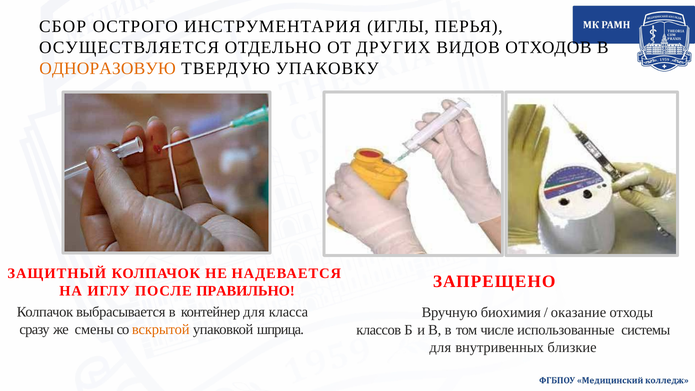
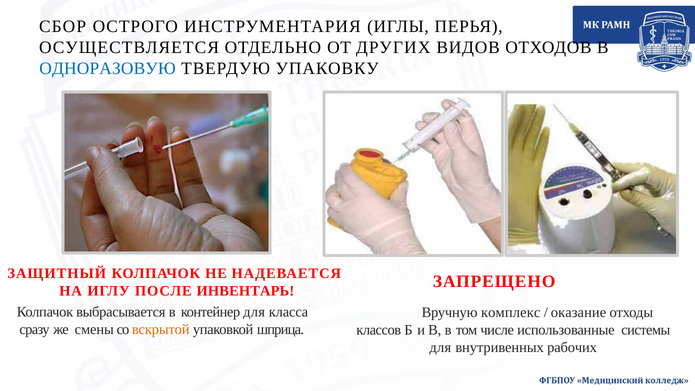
ОДНОРАЗОВУЮ colour: orange -> blue
ПРАВИЛЬНО: ПРАВИЛЬНО -> ИНВЕНТАРЬ
биохимия: биохимия -> комплекс
близкие: близкие -> рабочих
